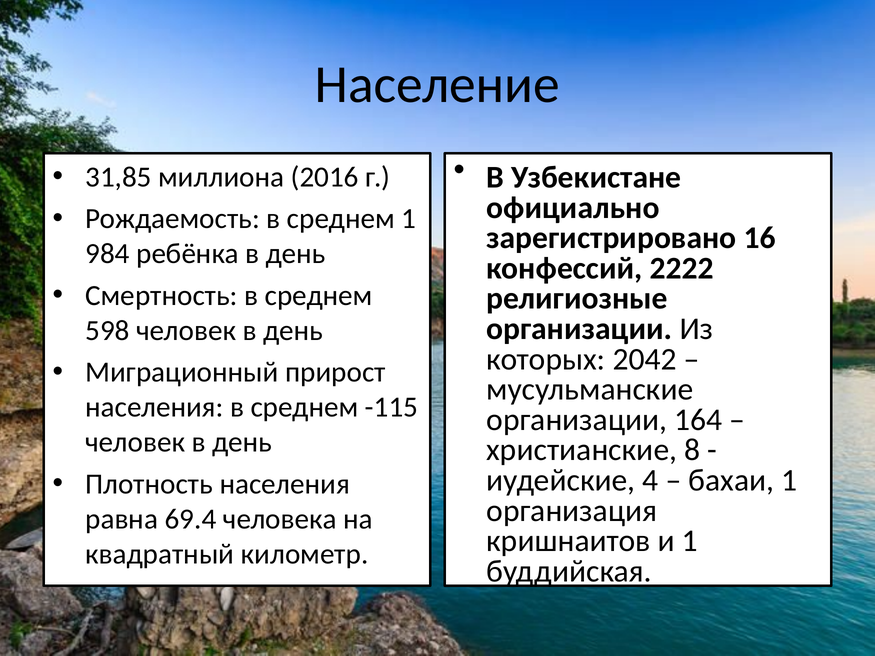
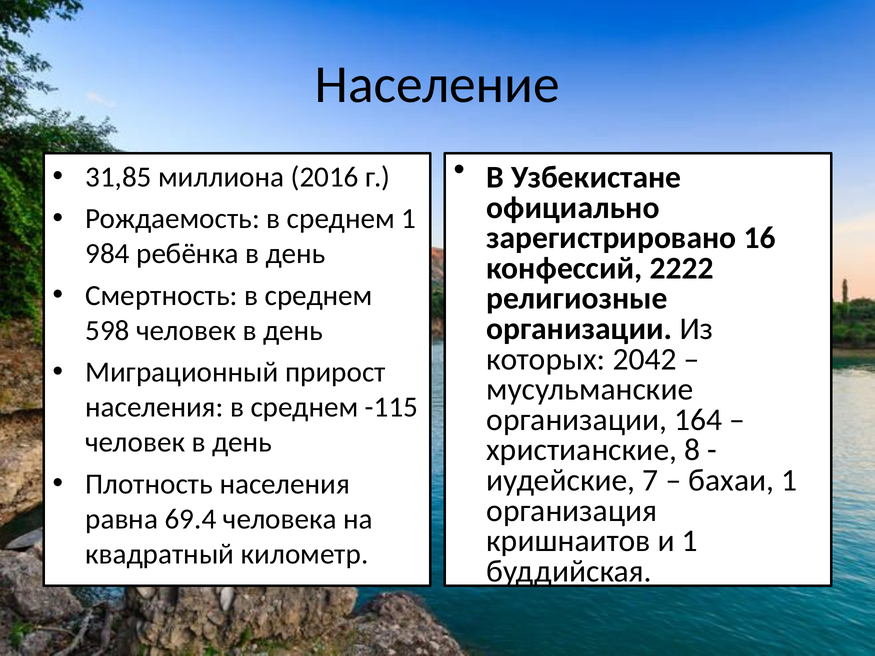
4: 4 -> 7
